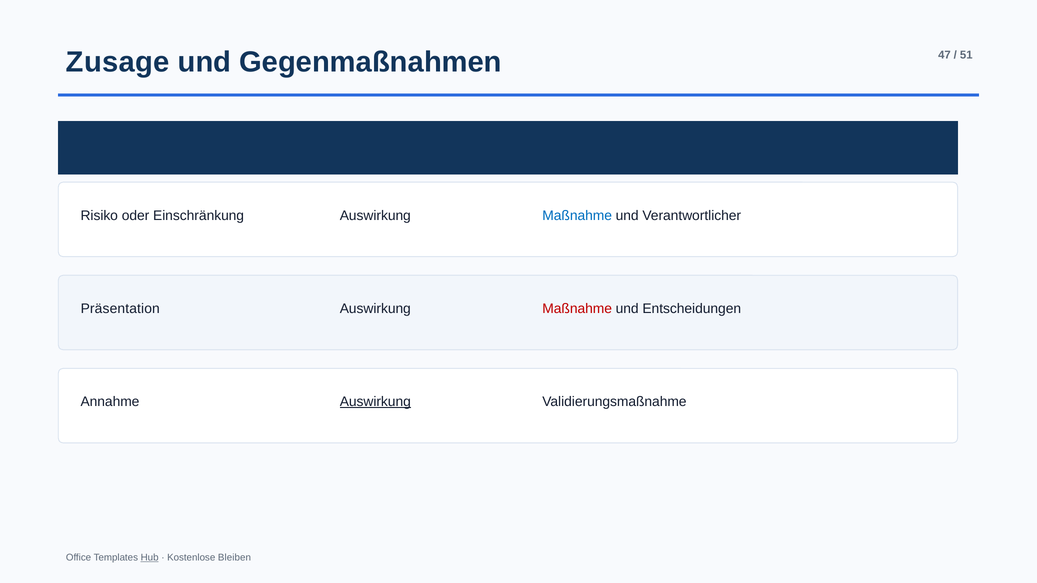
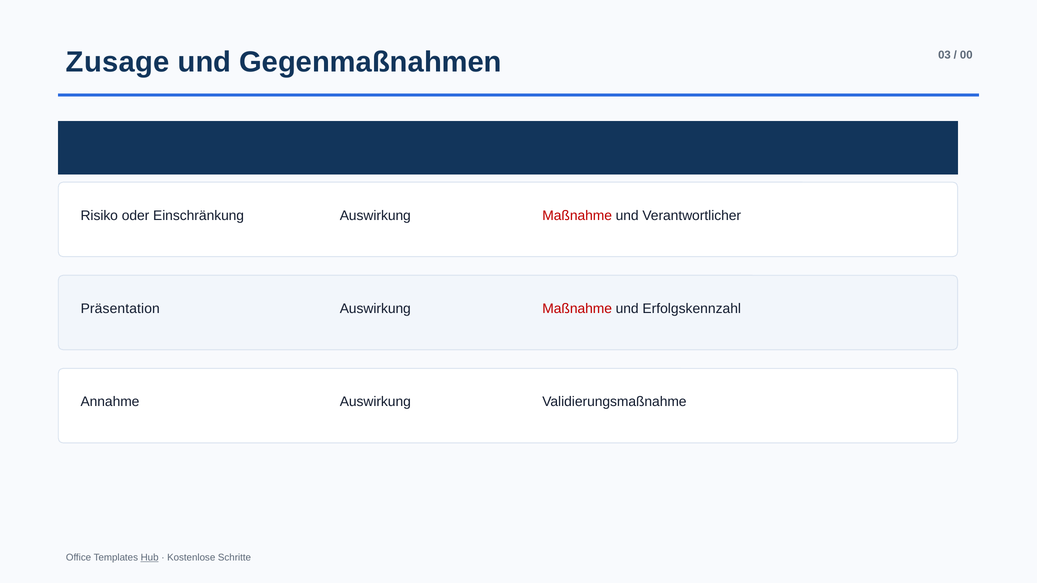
47: 47 -> 03
51: 51 -> 00
Maßnahme at (577, 216) colour: blue -> red
Entscheidungen: Entscheidungen -> Erfolgskennzahl
Auswirkung at (375, 402) underline: present -> none
Bleiben: Bleiben -> Schritte
